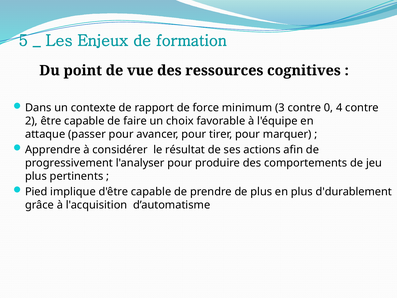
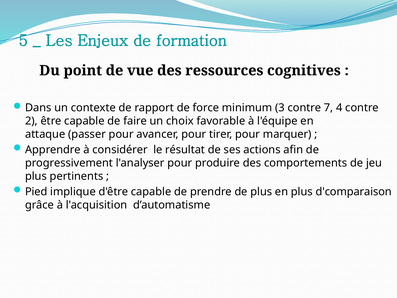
0: 0 -> 7
d'durablement: d'durablement -> d'comparaison
